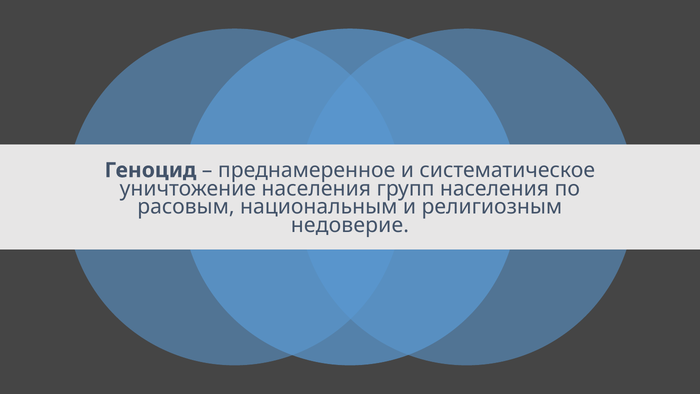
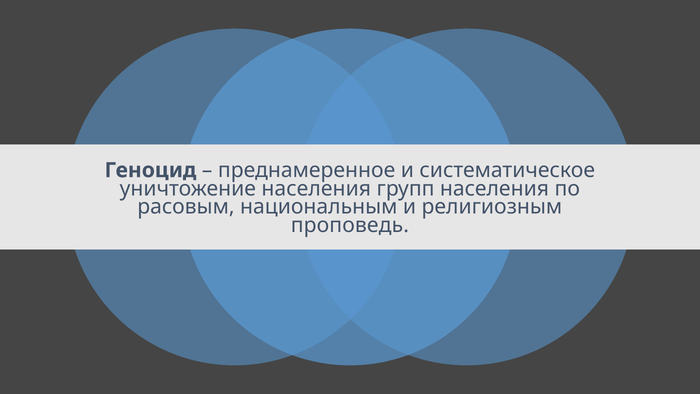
недоверие: недоверие -> проповедь
